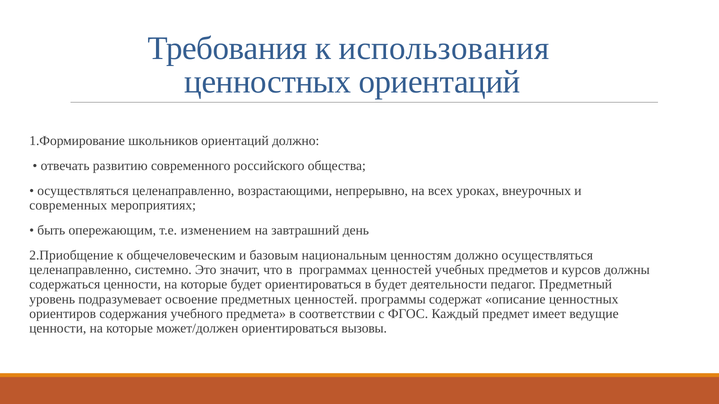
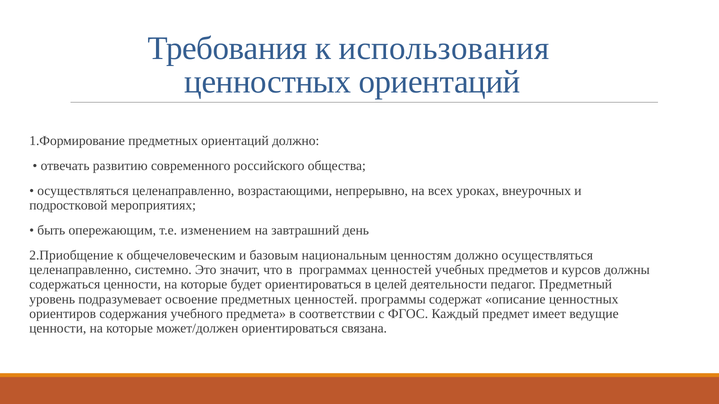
1.Формирование школьников: школьников -> предметных
современных: современных -> подростковой
в будет: будет -> целей
вызовы: вызовы -> связана
